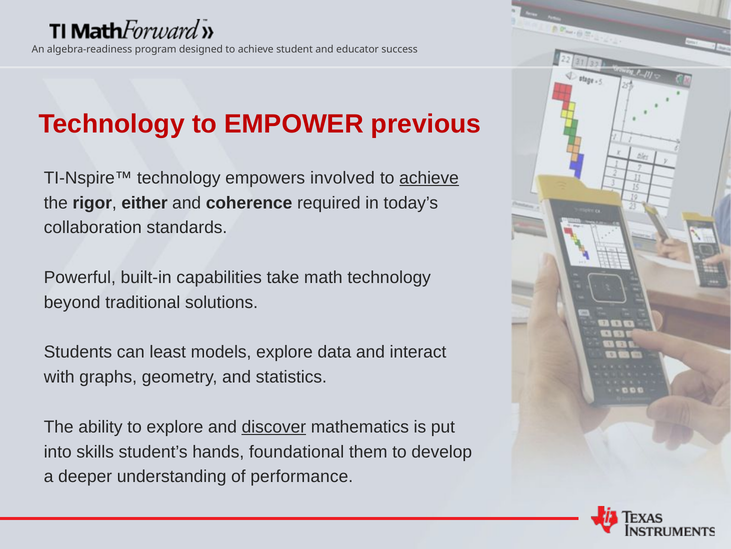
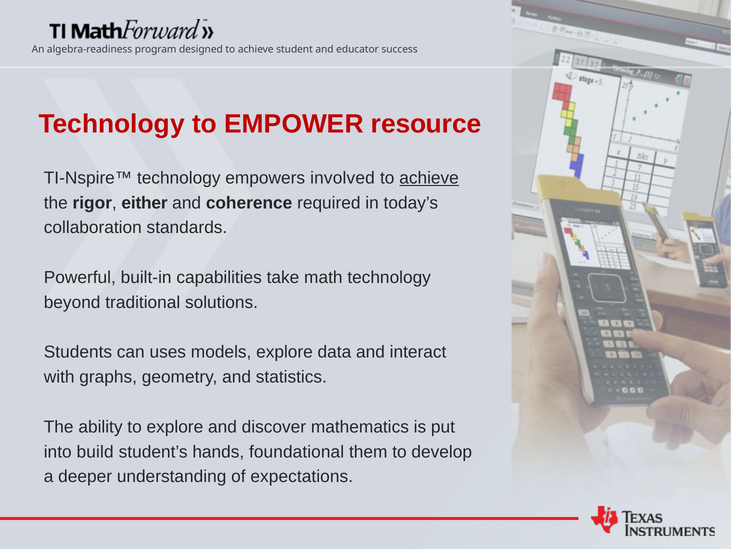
previous: previous -> resource
least: least -> uses
discover underline: present -> none
skills: skills -> build
performance: performance -> expectations
